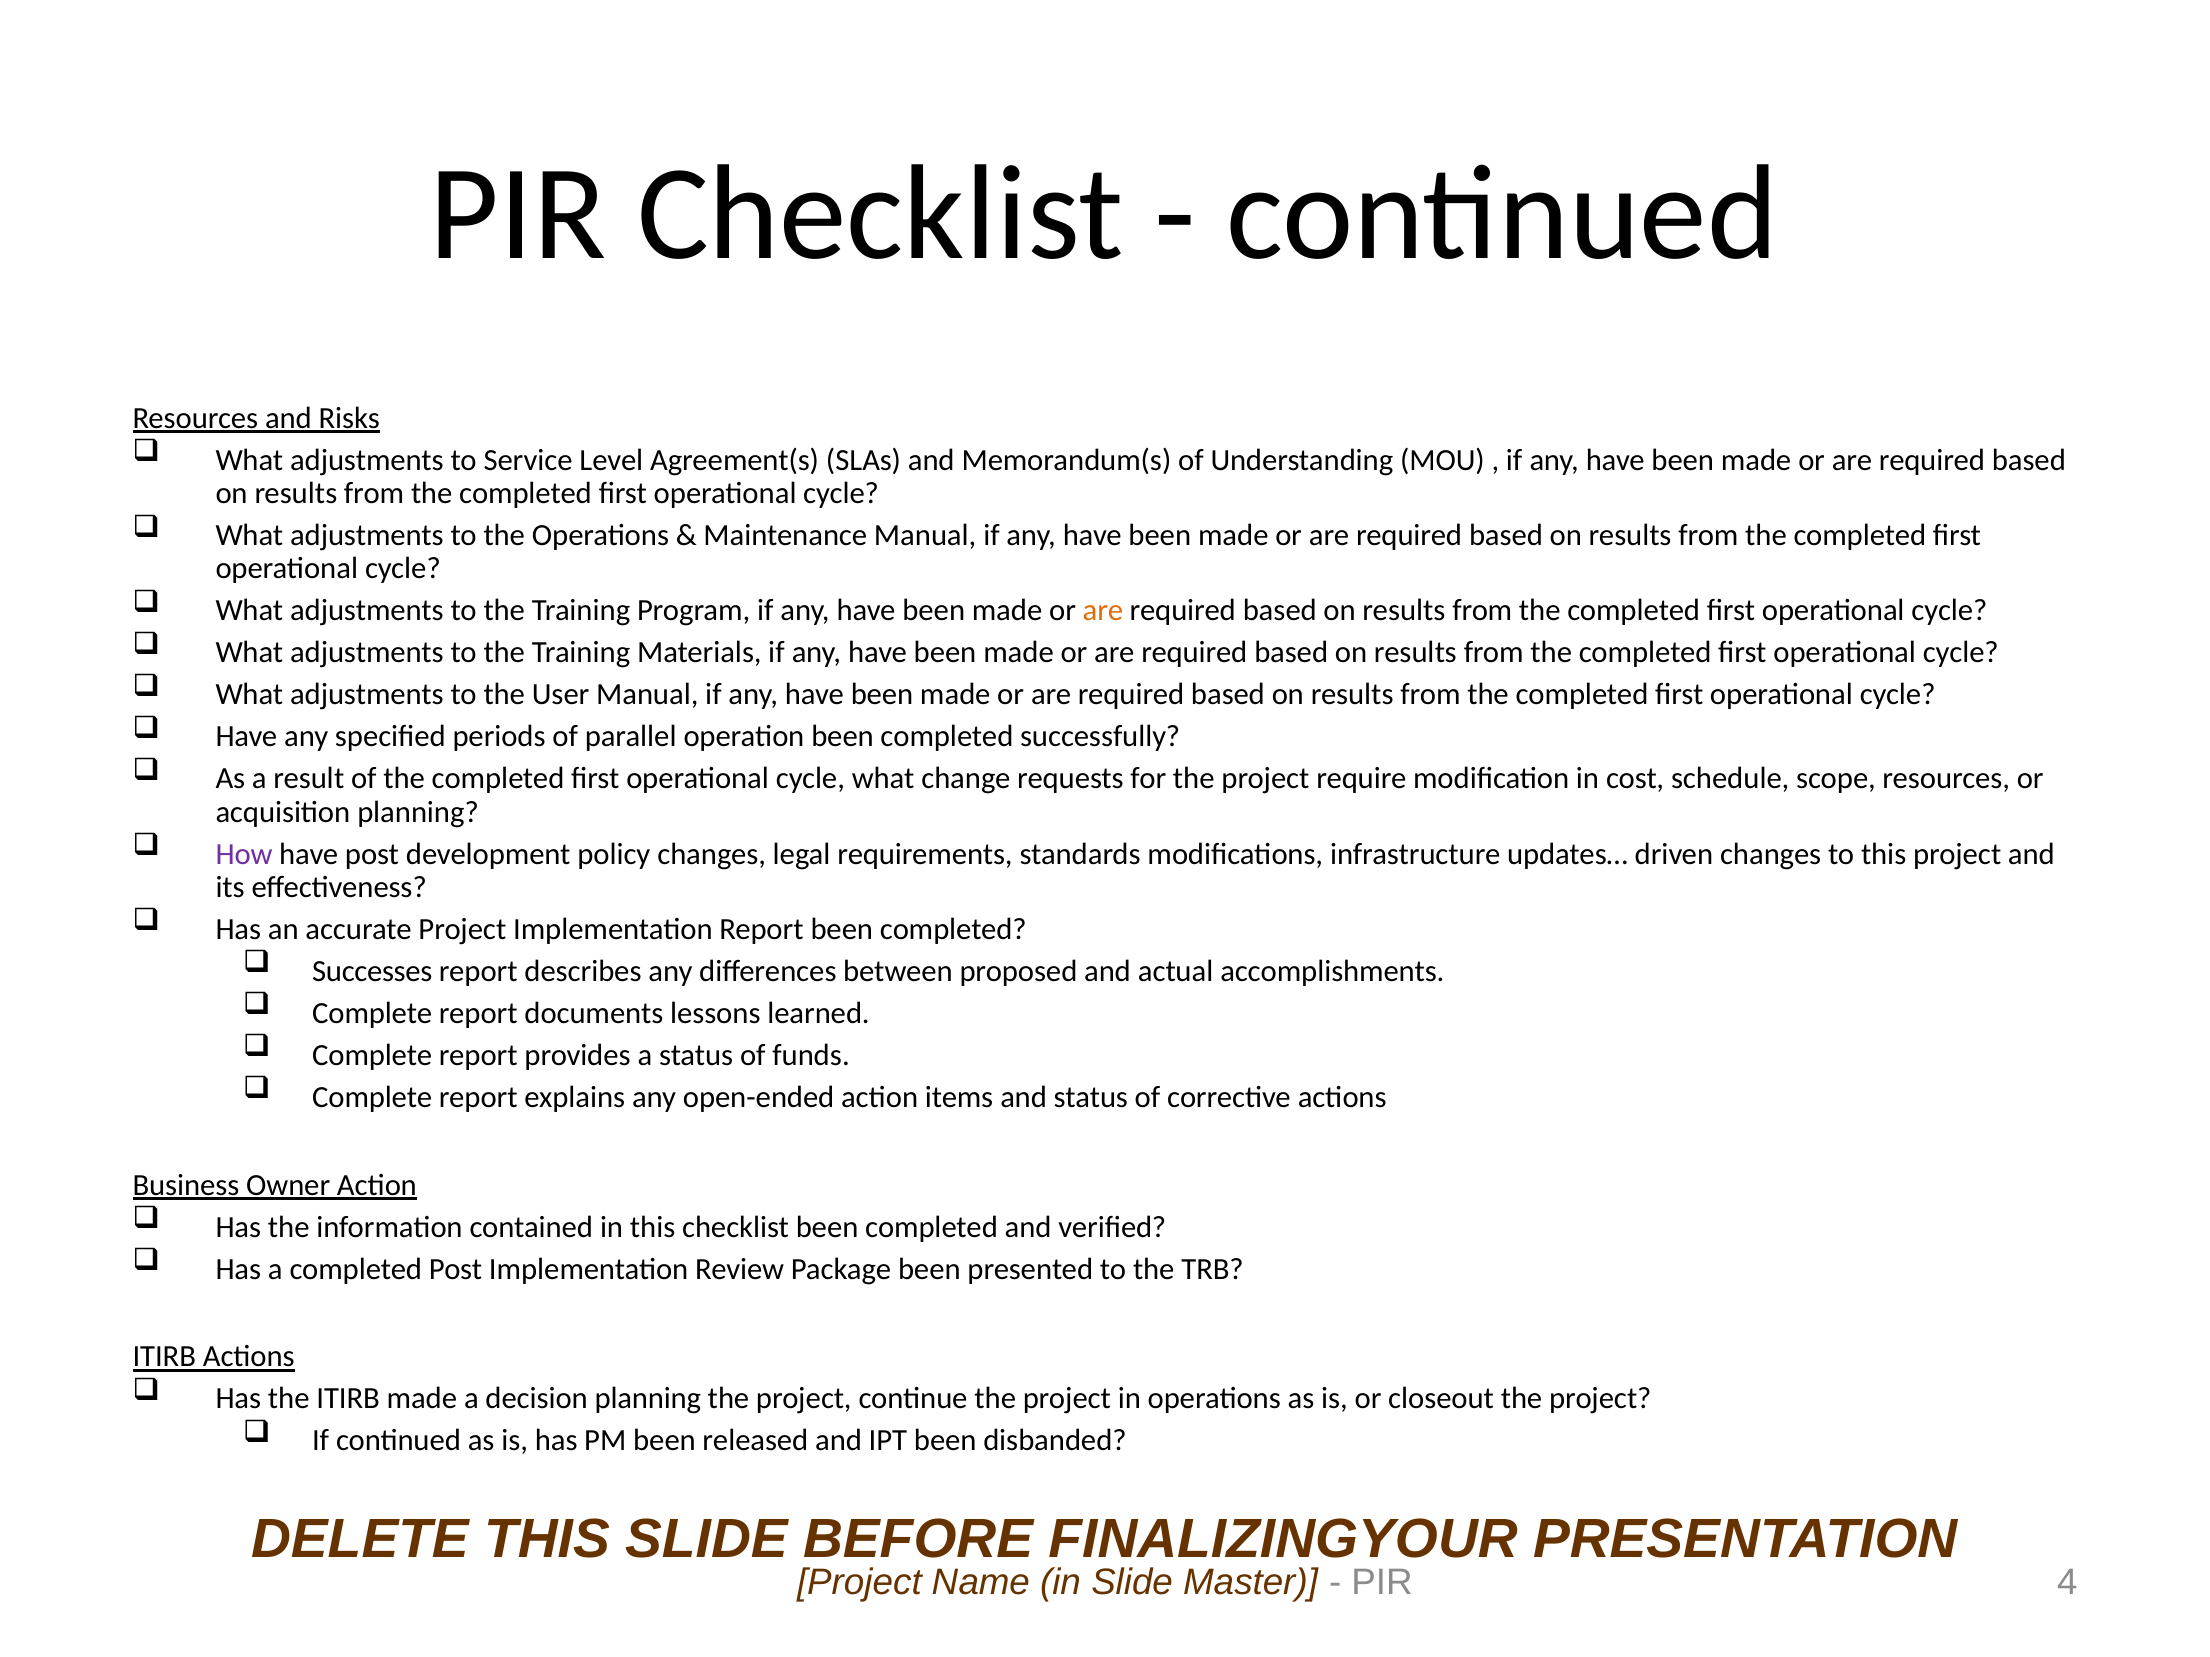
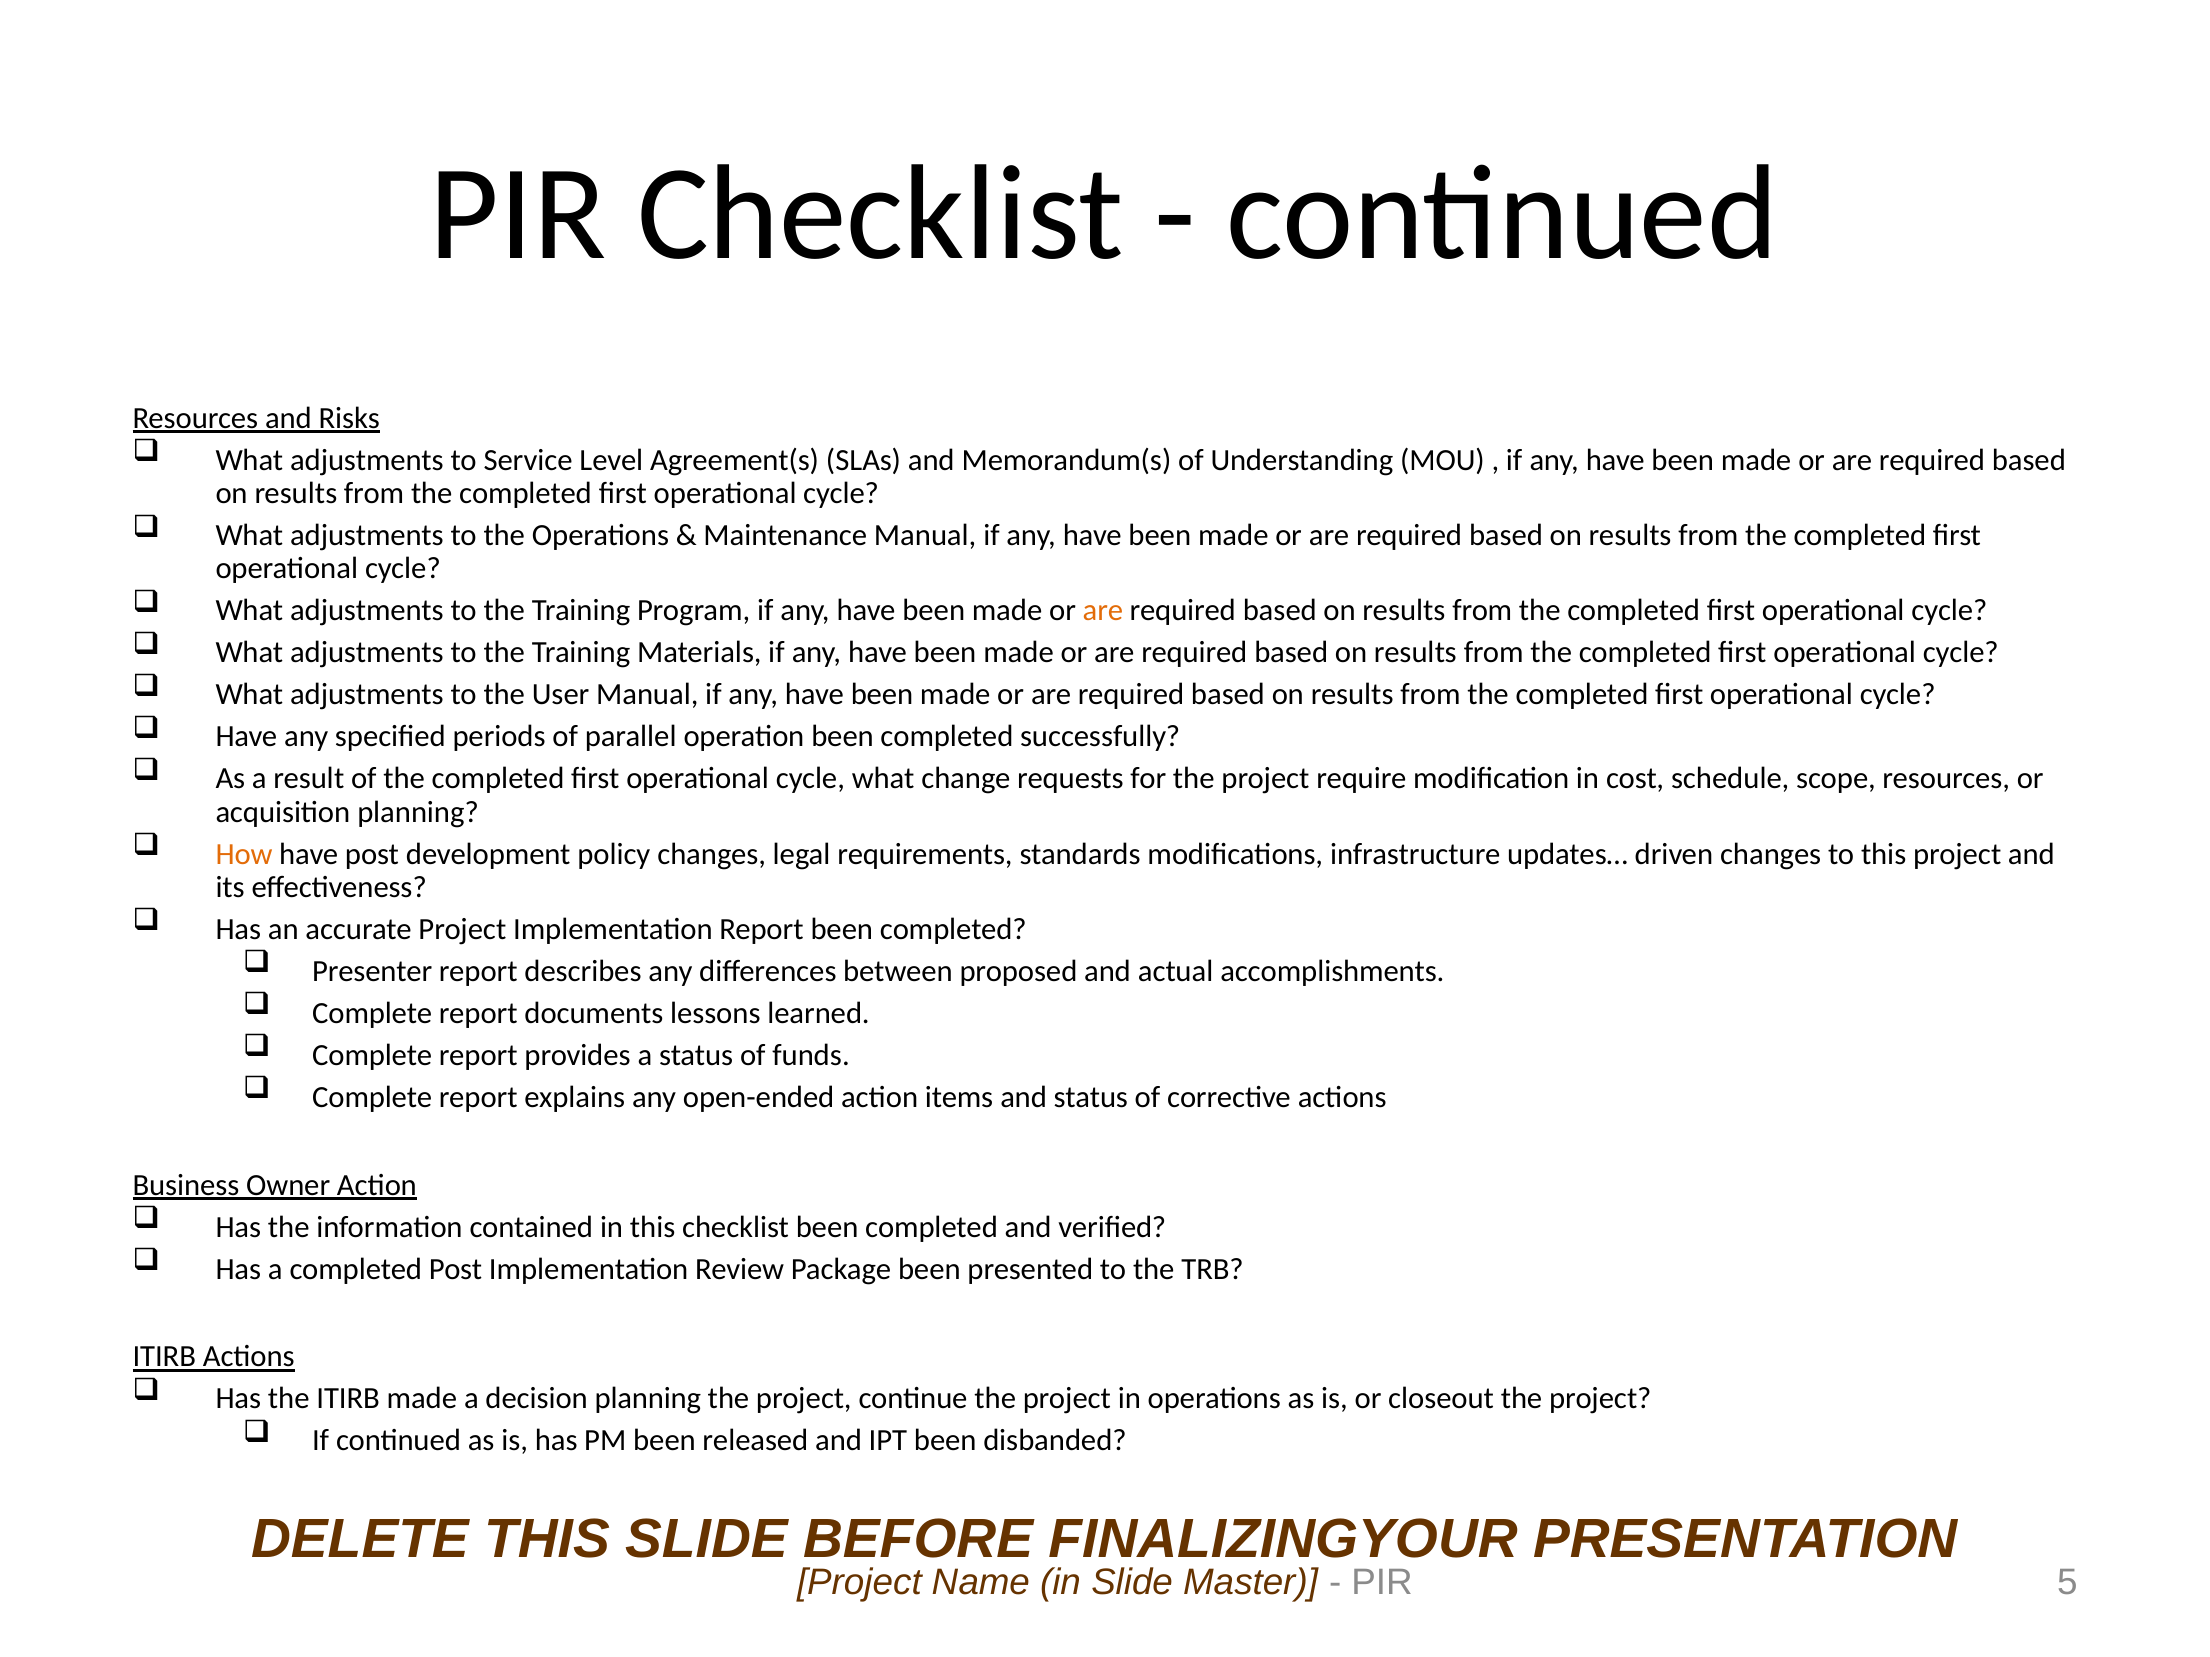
How colour: purple -> orange
Successes: Successes -> Presenter
4: 4 -> 5
